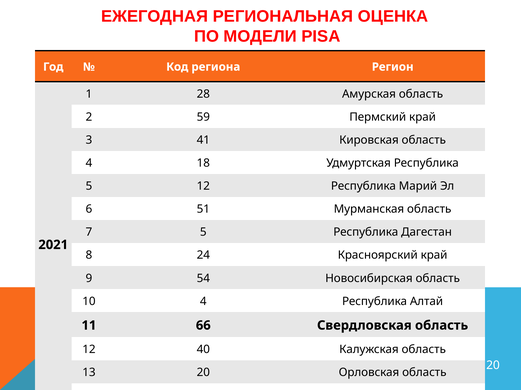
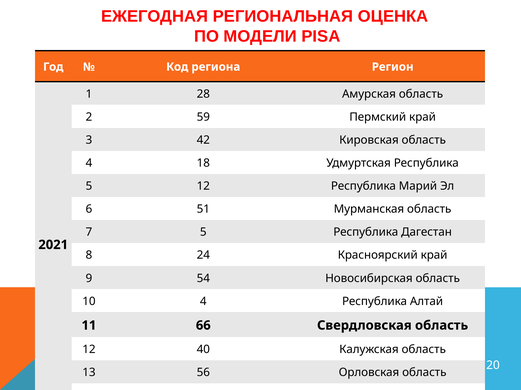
41: 41 -> 42
13 20: 20 -> 56
